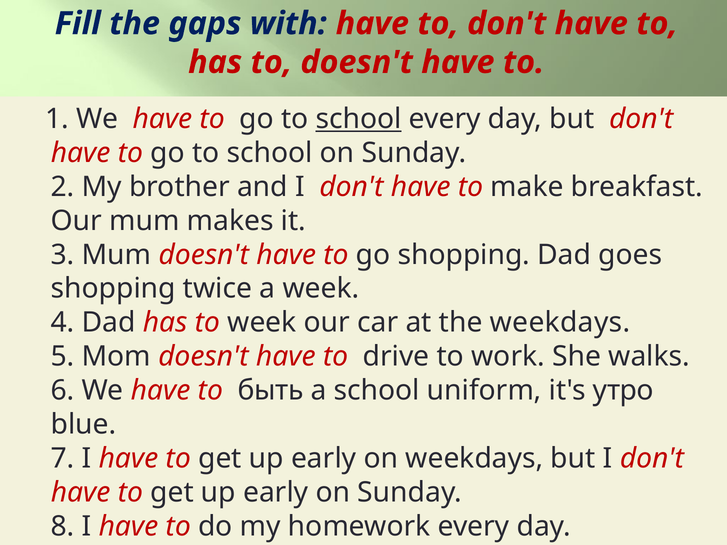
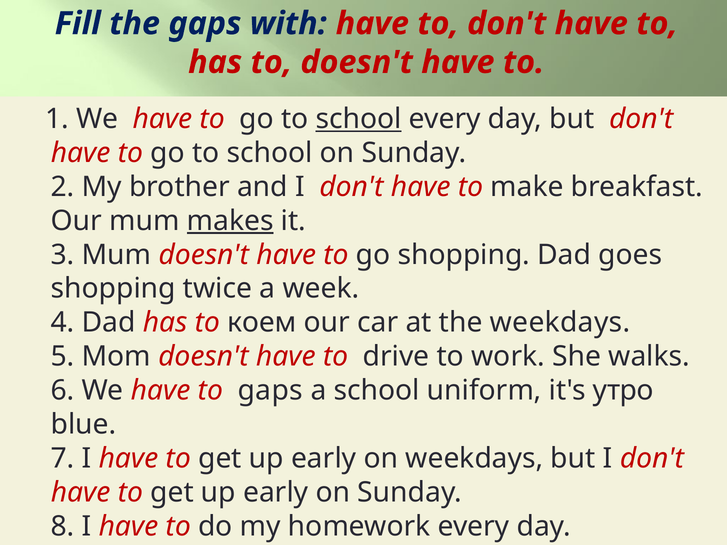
makes underline: none -> present
to week: week -> коем
to быть: быть -> gaps
